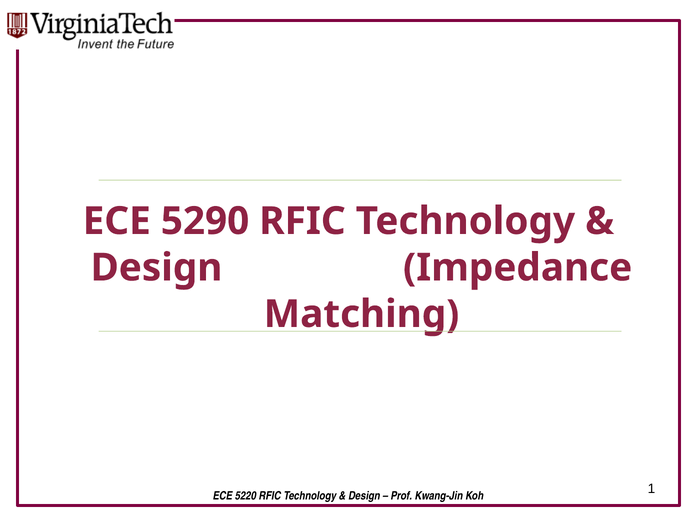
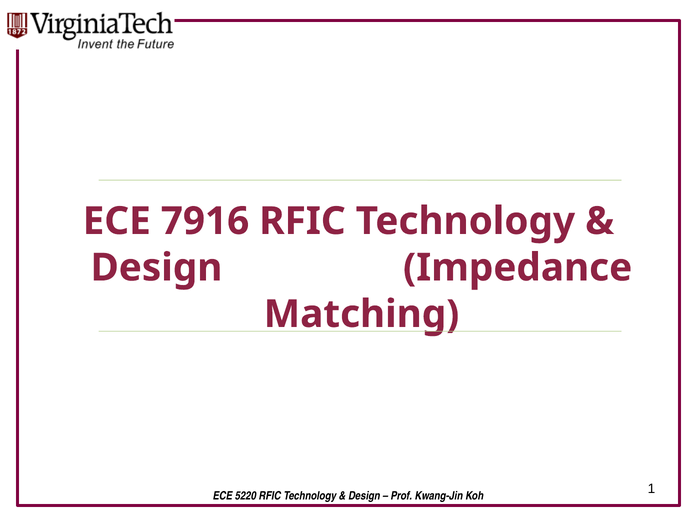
5290: 5290 -> 7916
